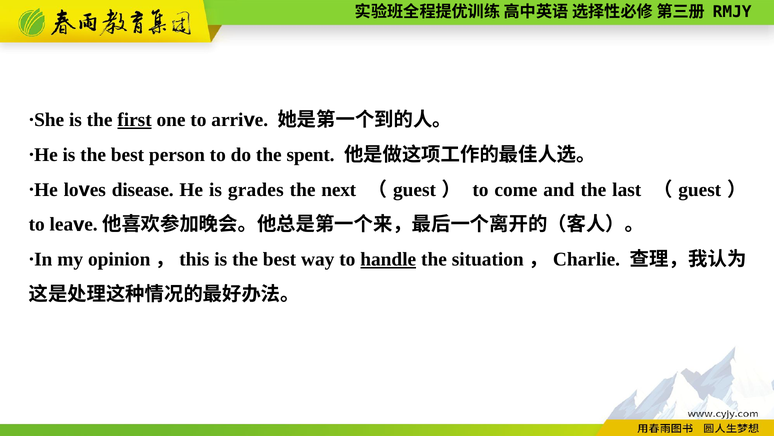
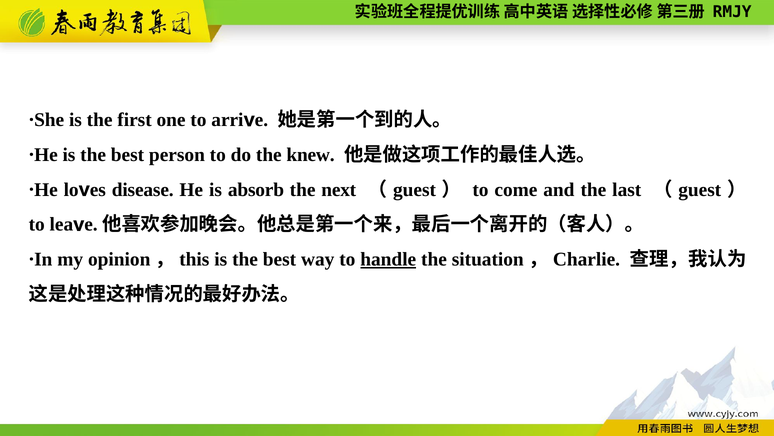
first underline: present -> none
spent: spent -> knew
grades: grades -> absorb
